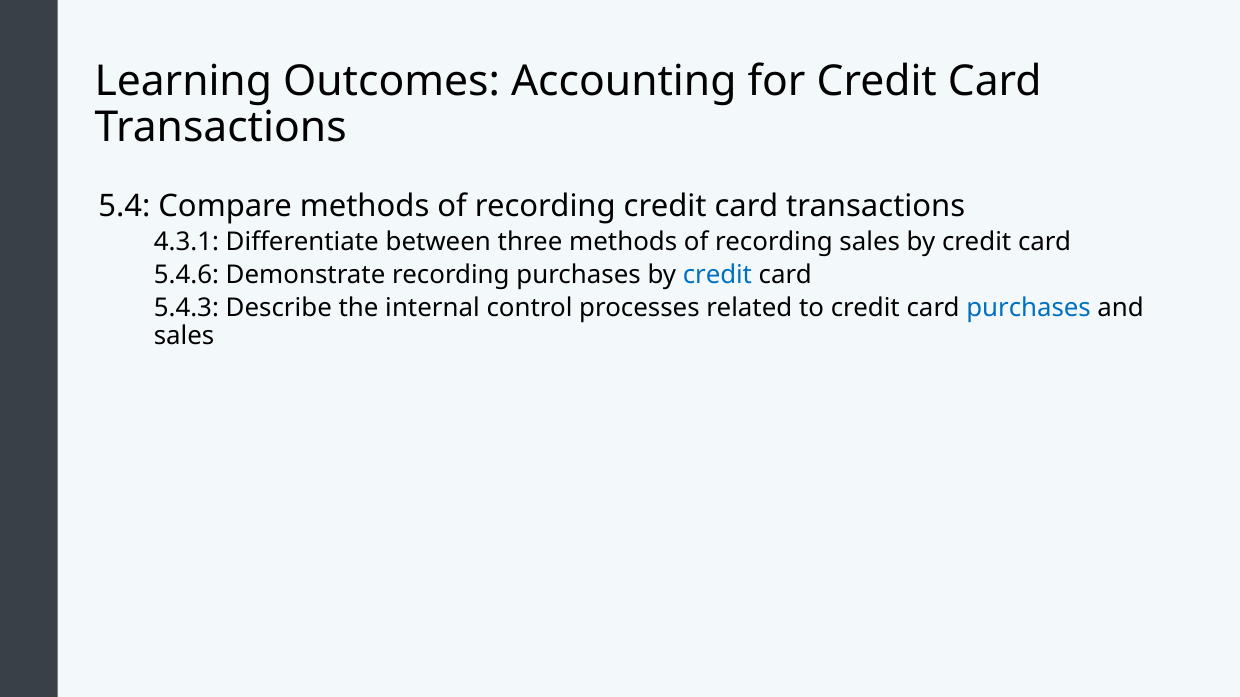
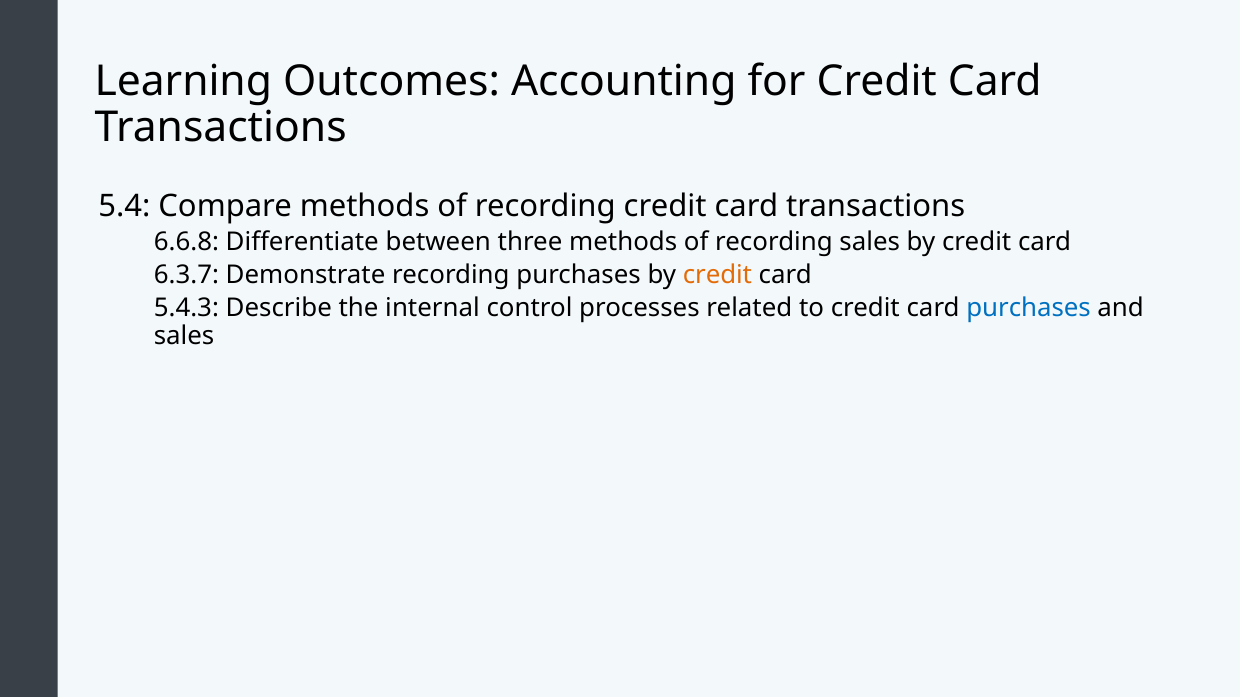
4.3.1: 4.3.1 -> 6.6.8
5.4.6: 5.4.6 -> 6.3.7
credit at (717, 275) colour: blue -> orange
